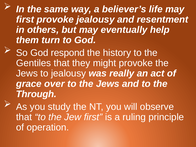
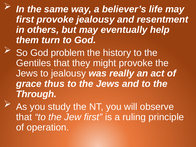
respond: respond -> problem
over: over -> thus
